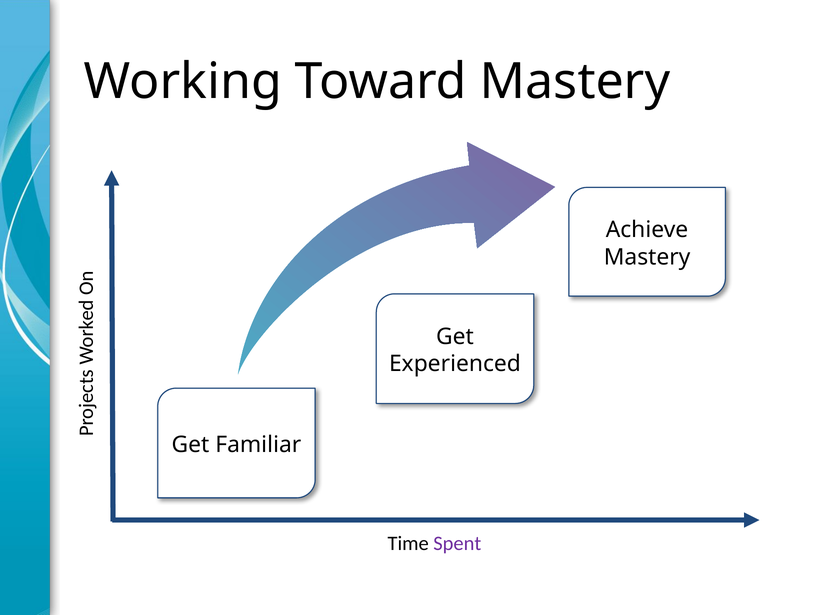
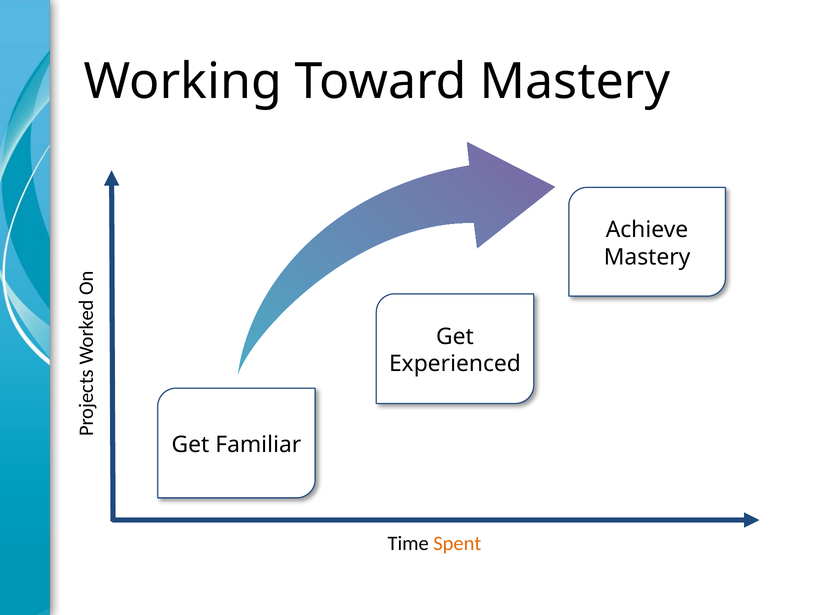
Spent colour: purple -> orange
